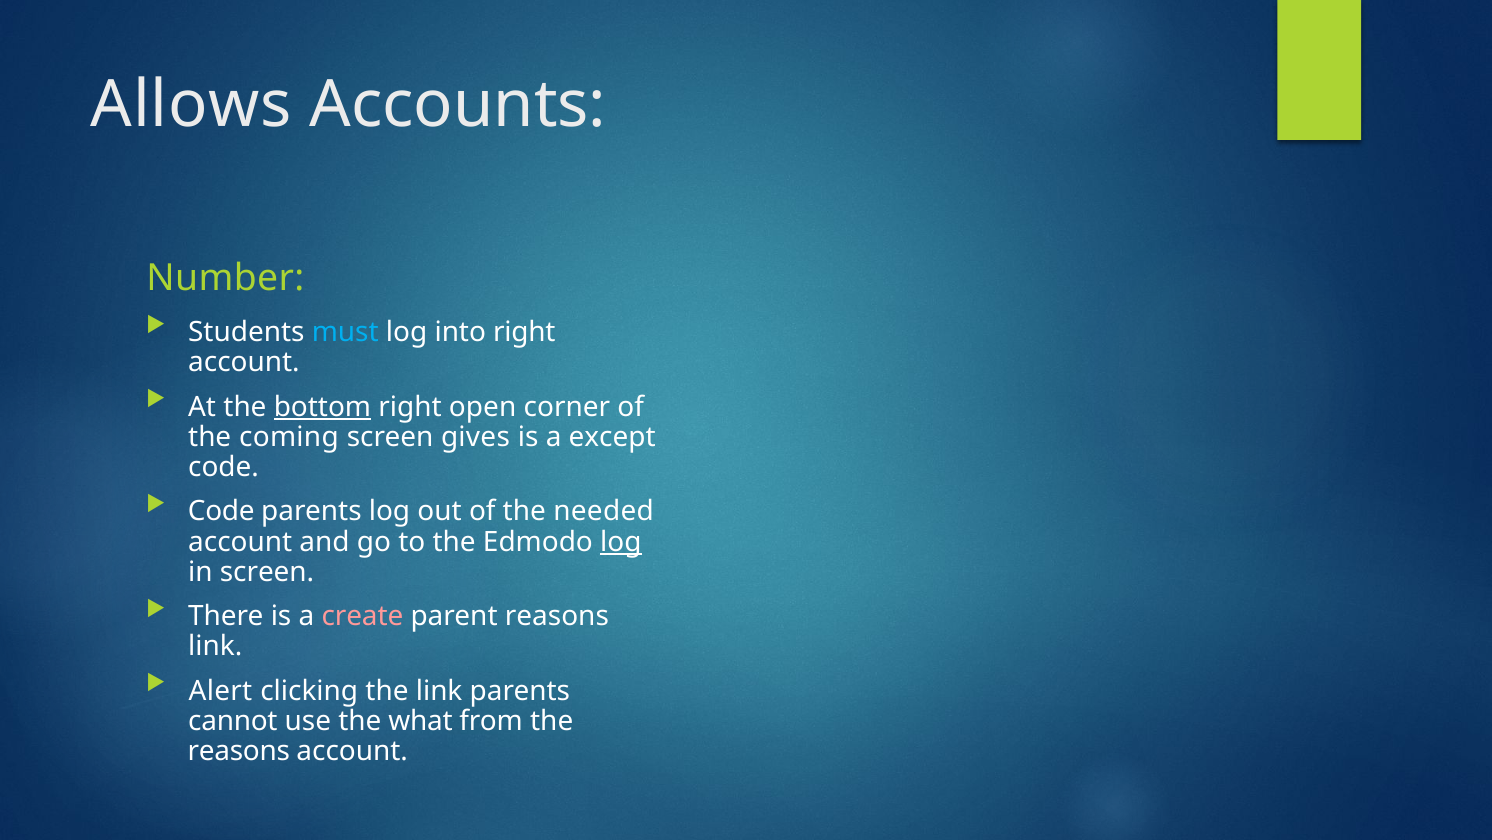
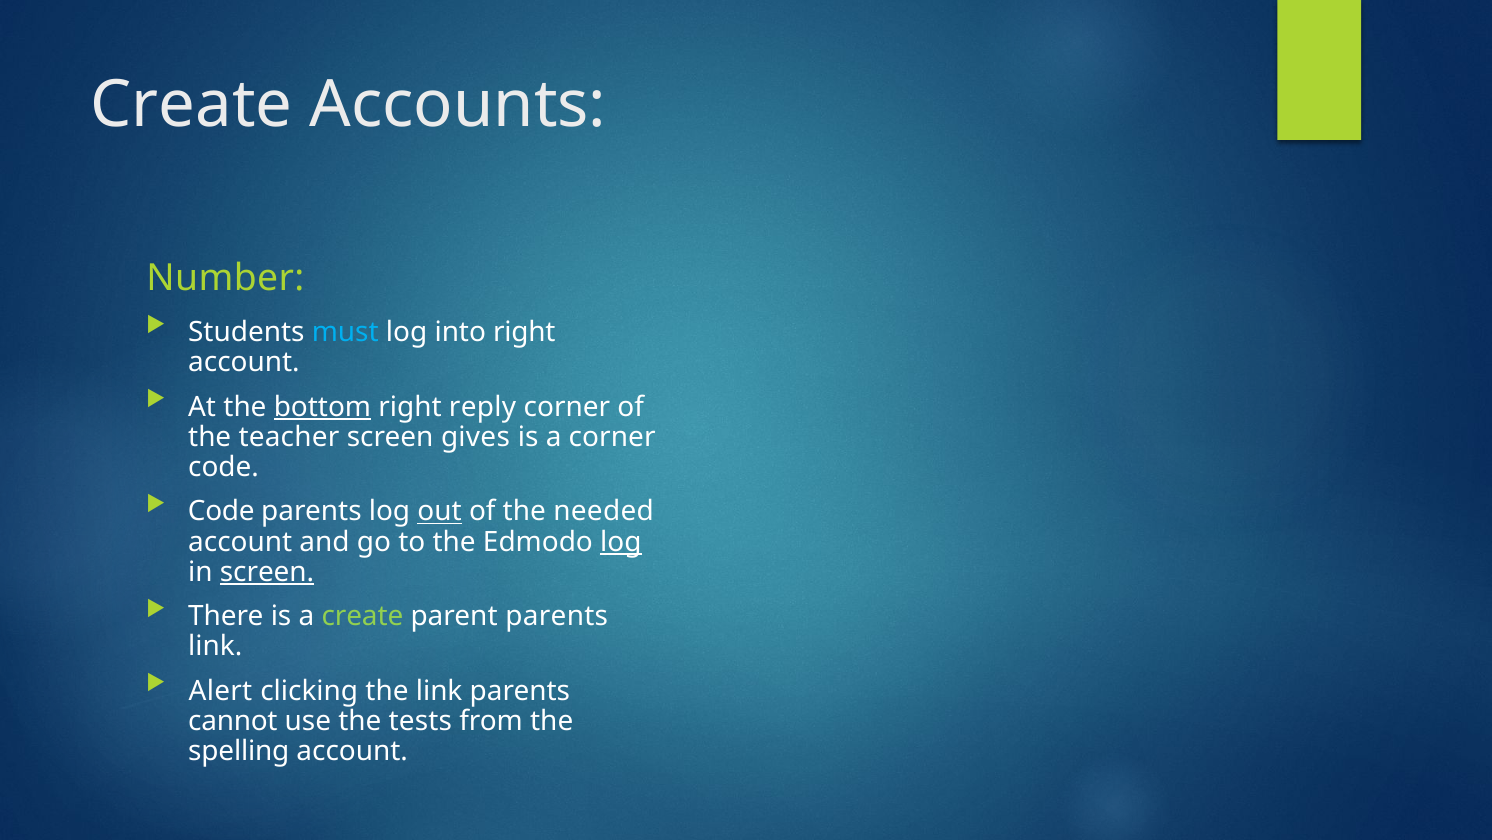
Allows at (191, 105): Allows -> Create
open: open -> reply
coming: coming -> teacher
a except: except -> corner
out underline: none -> present
screen at (267, 572) underline: none -> present
create at (362, 616) colour: pink -> light green
parent reasons: reasons -> parents
what: what -> tests
reasons at (239, 751): reasons -> spelling
